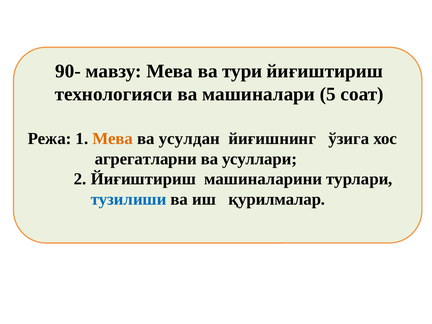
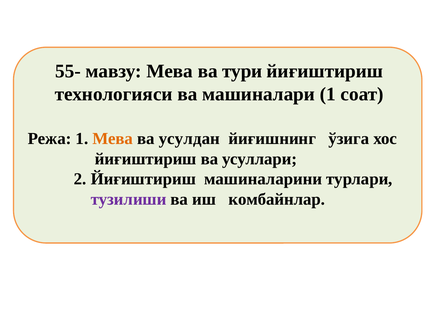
90-: 90- -> 55-
машиналари 5: 5 -> 1
агрегатларни at (146, 159): агрегатларни -> йиғиштириш
тузилиши colour: blue -> purple
қурилмалар: қурилмалар -> комбайнлар
